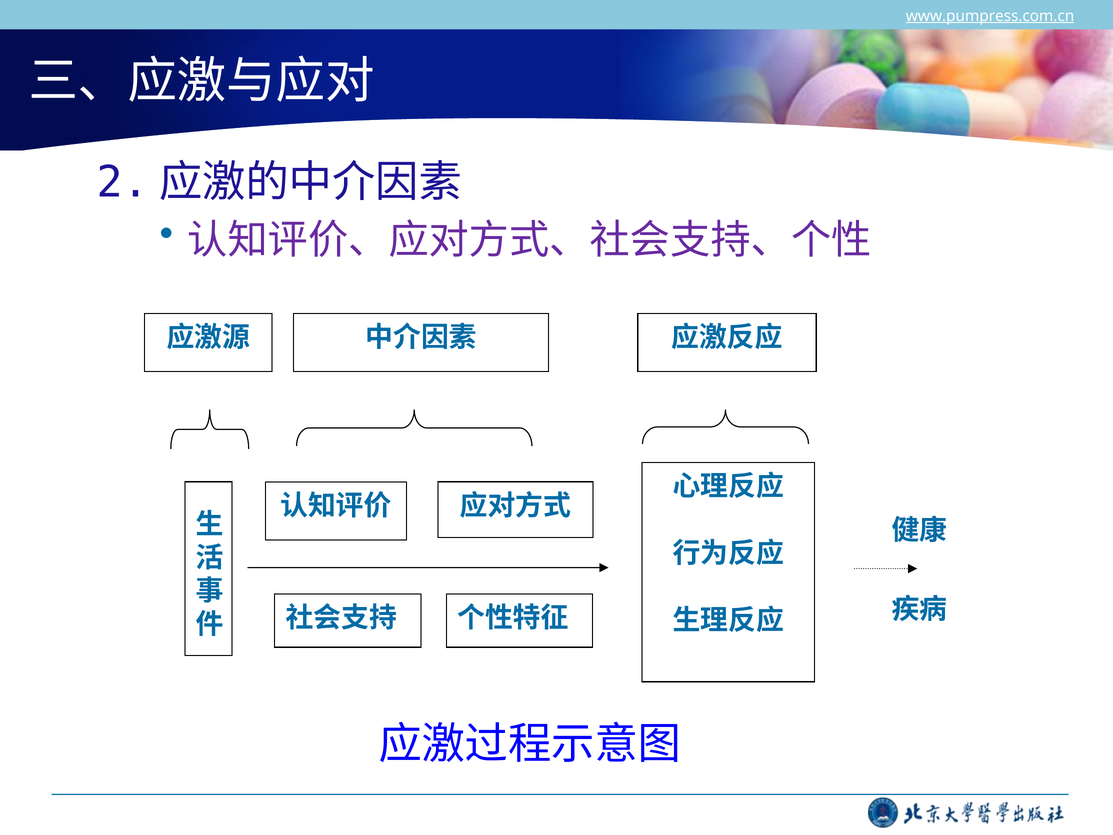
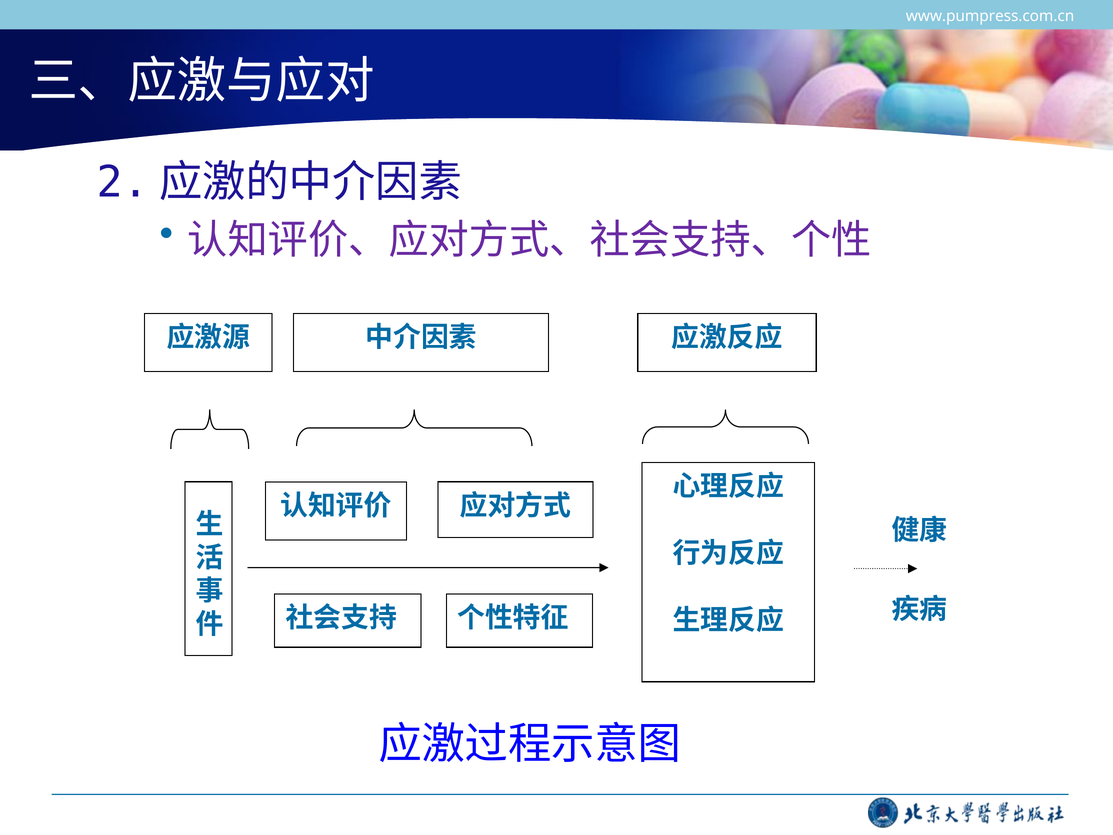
www.pumpress.com.cn underline: present -> none
